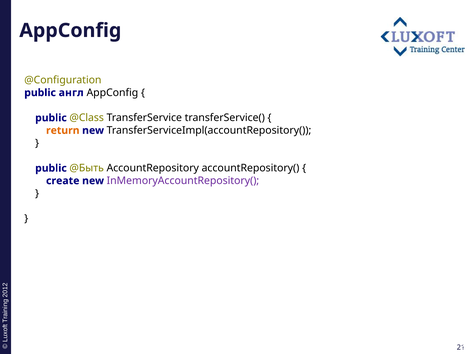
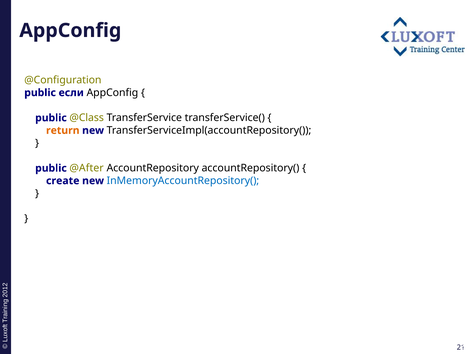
англ: англ -> если
@Быть: @Быть -> @After
InMemoryAccountRepository( colour: purple -> blue
